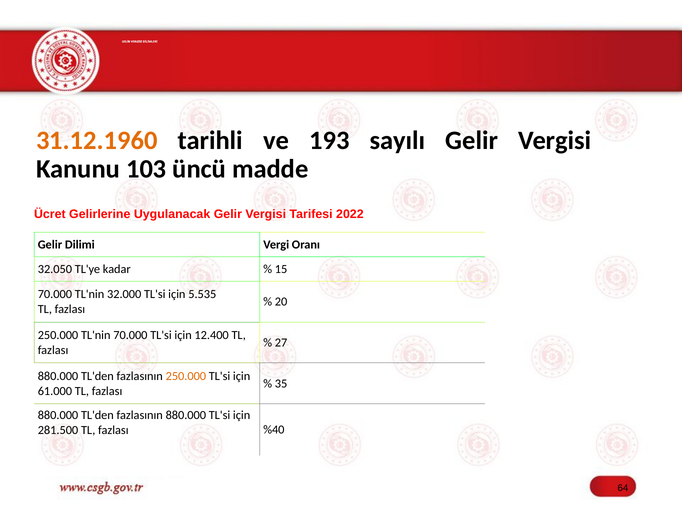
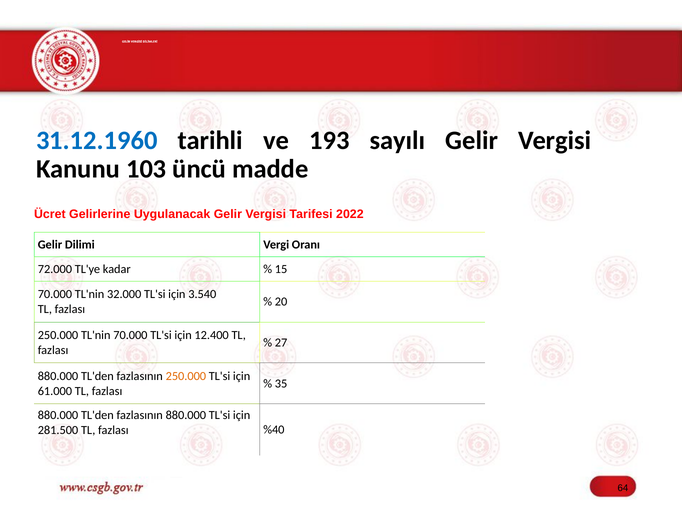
31.12.1960 colour: orange -> blue
32.050: 32.050 -> 72.000
5.535: 5.535 -> 3.540
